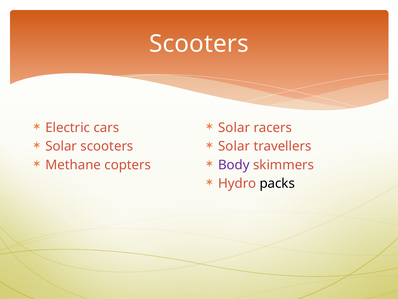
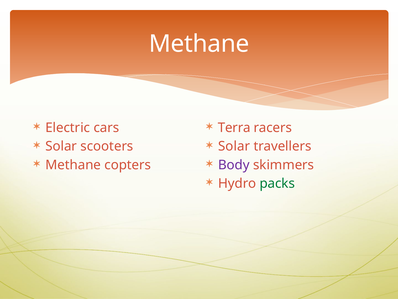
Scooters at (199, 44): Scooters -> Methane
Solar at (234, 127): Solar -> Terra
packs colour: black -> green
